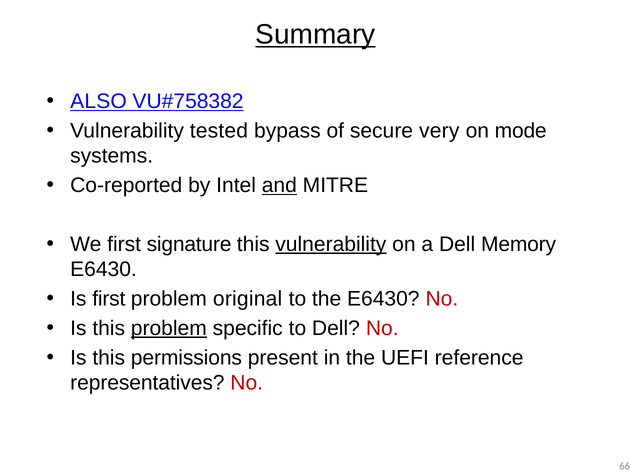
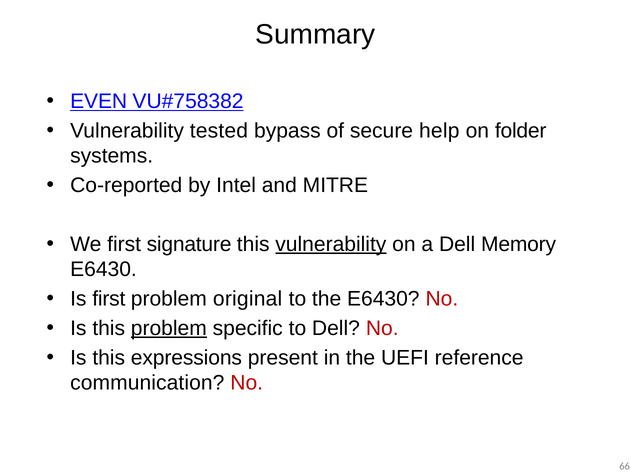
Summary underline: present -> none
ALSO: ALSO -> EVEN
very: very -> help
mode: mode -> folder
and underline: present -> none
permissions: permissions -> expressions
representatives: representatives -> communication
